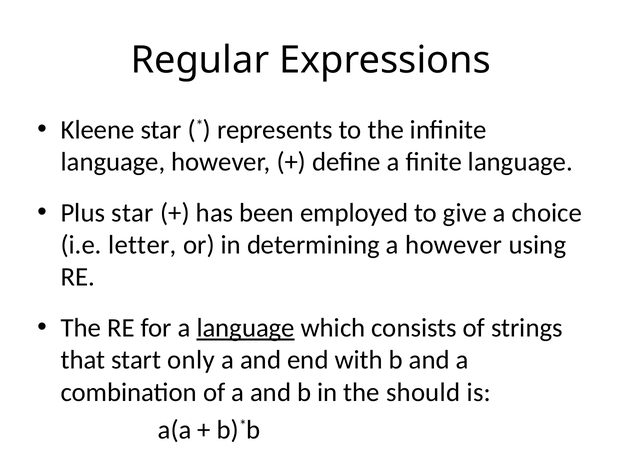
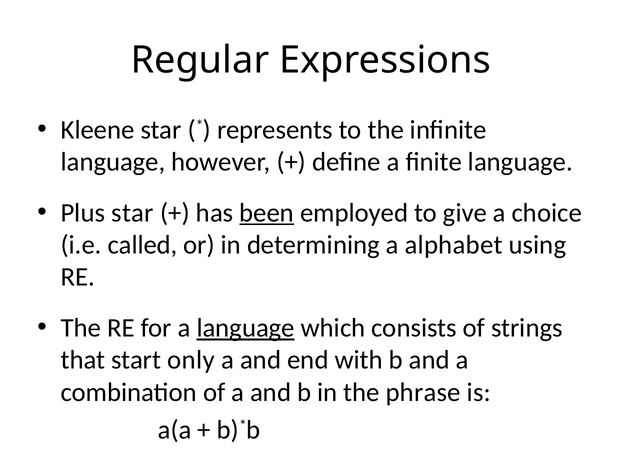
been underline: none -> present
letter: letter -> called
a however: however -> alphabet
should: should -> phrase
